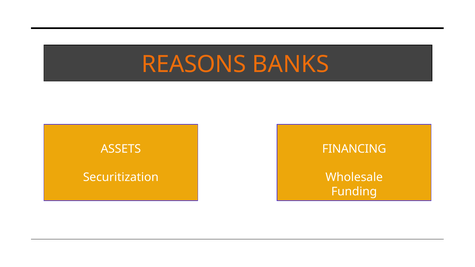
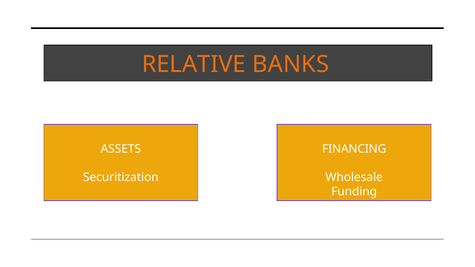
REASONS: REASONS -> RELATIVE
